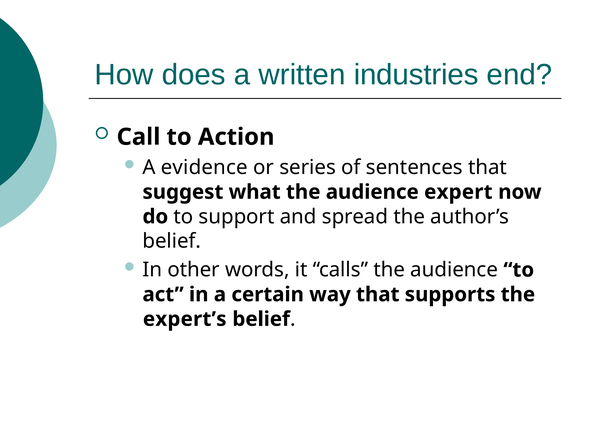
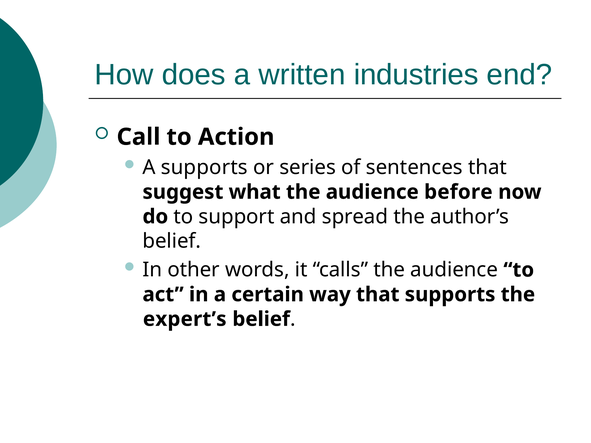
A evidence: evidence -> supports
expert: expert -> before
